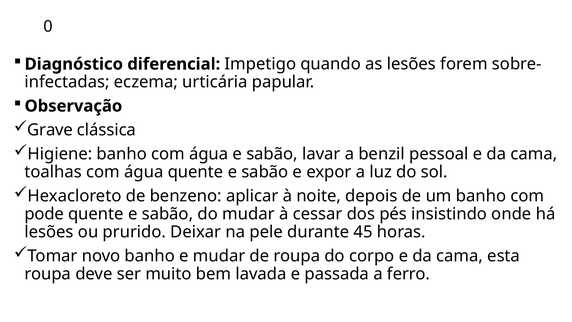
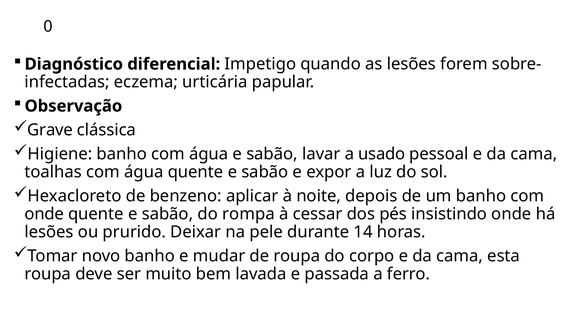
benzil: benzil -> usado
pode at (44, 214): pode -> onde
do mudar: mudar -> rompa
45: 45 -> 14
